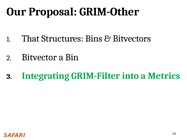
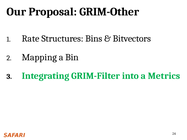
That: That -> Rate
Bitvector: Bitvector -> Mapping
